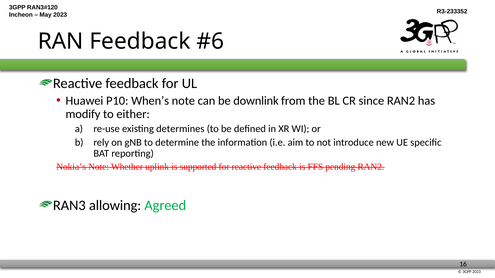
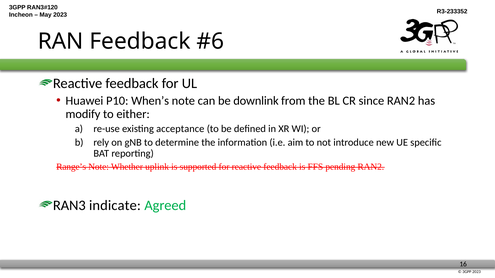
determines: determines -> acceptance
Nokia’s: Nokia’s -> Range’s
allowing: allowing -> indicate
